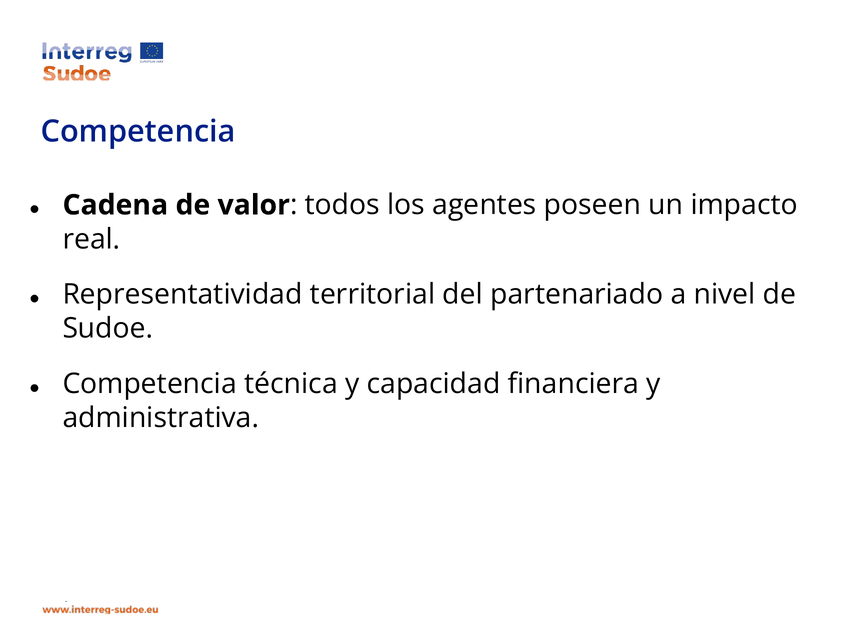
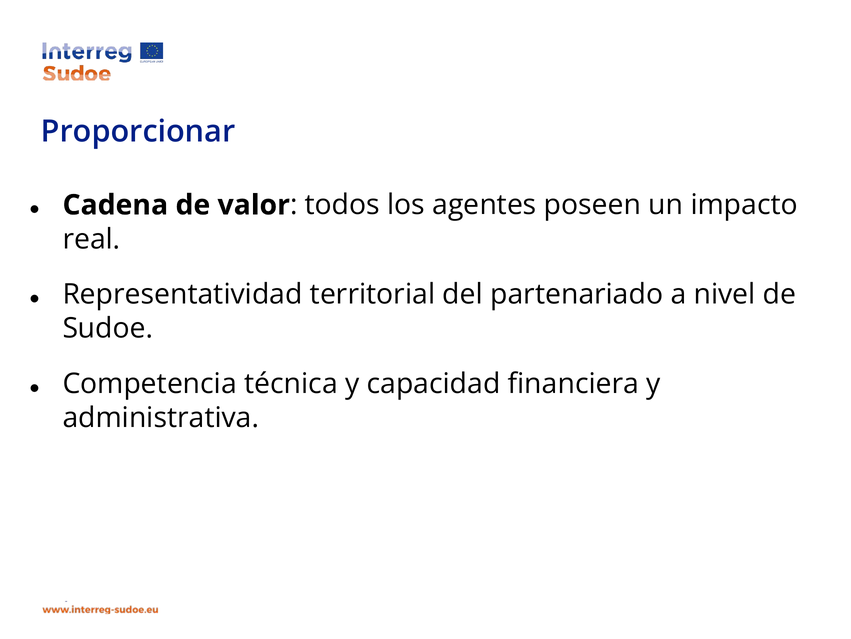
Competencia at (138, 131): Competencia -> Proporcionar
